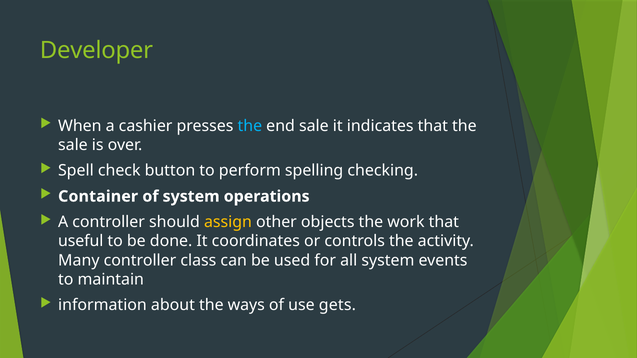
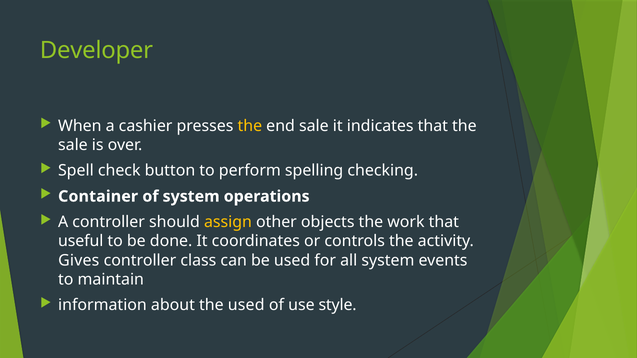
the at (250, 126) colour: light blue -> yellow
Many: Many -> Gives
the ways: ways -> used
gets: gets -> style
